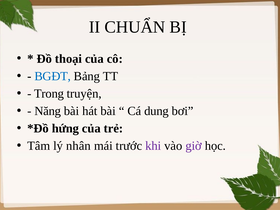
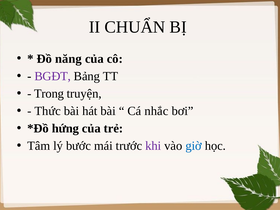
thoại: thoại -> năng
BGĐT colour: blue -> purple
Năng: Năng -> Thức
dung: dung -> nhắc
nhân: nhân -> bước
giờ colour: purple -> blue
